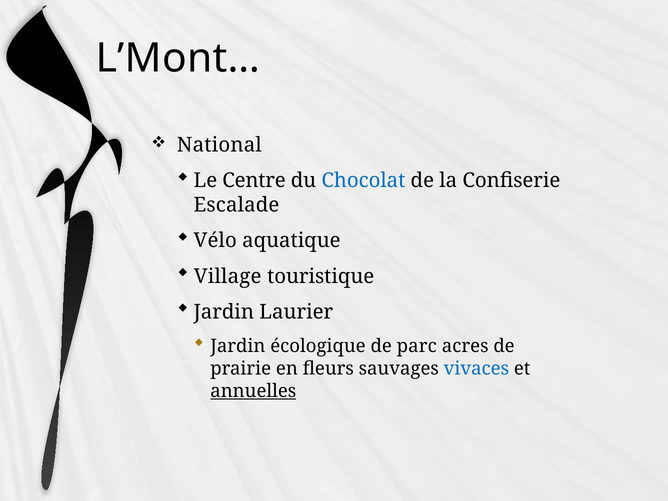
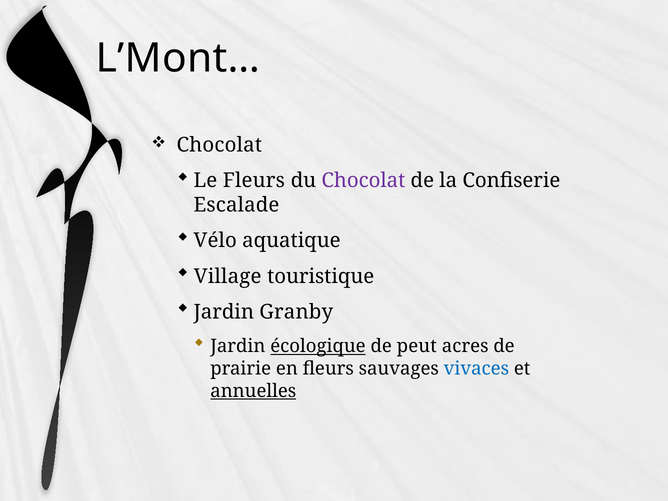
National at (219, 145): National -> Chocolat
Le Centre: Centre -> Fleurs
Chocolat at (363, 181) colour: blue -> purple
Laurier: Laurier -> Granby
écologique underline: none -> present
parc: parc -> peut
